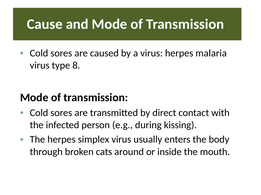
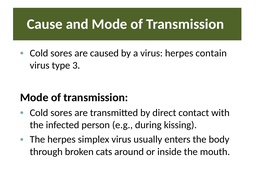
malaria: malaria -> contain
8: 8 -> 3
